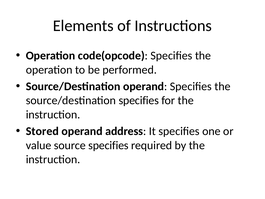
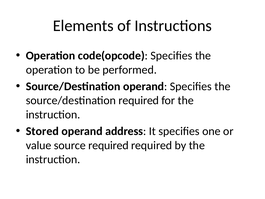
source/destination specifies: specifies -> required
source specifies: specifies -> required
